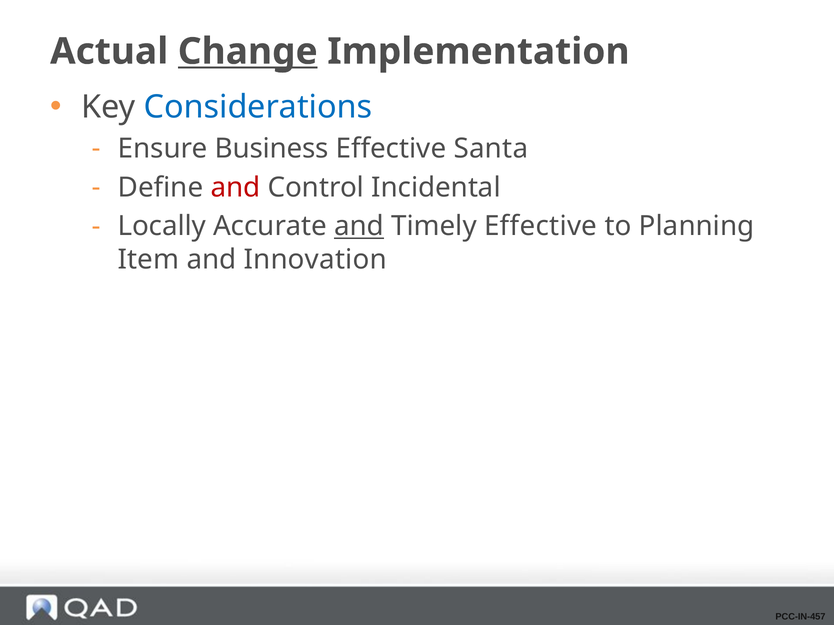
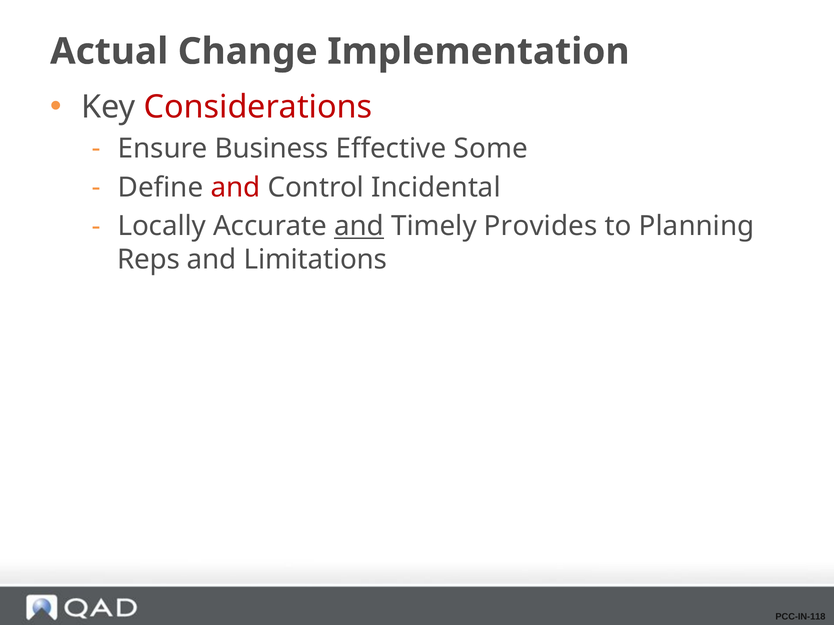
Change underline: present -> none
Considerations colour: blue -> red
Santa: Santa -> Some
Timely Effective: Effective -> Provides
Item: Item -> Reps
Innovation: Innovation -> Limitations
PCC-IN-457: PCC-IN-457 -> PCC-IN-118
